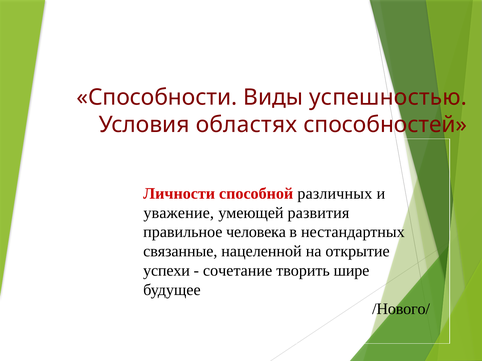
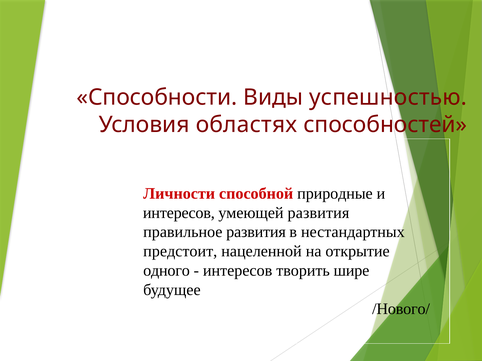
различных: различных -> природные
уважение at (179, 213): уважение -> интересов
правильное человека: человека -> развития
связанные: связанные -> предстоит
успехи: успехи -> одного
сочетание at (238, 271): сочетание -> интересов
